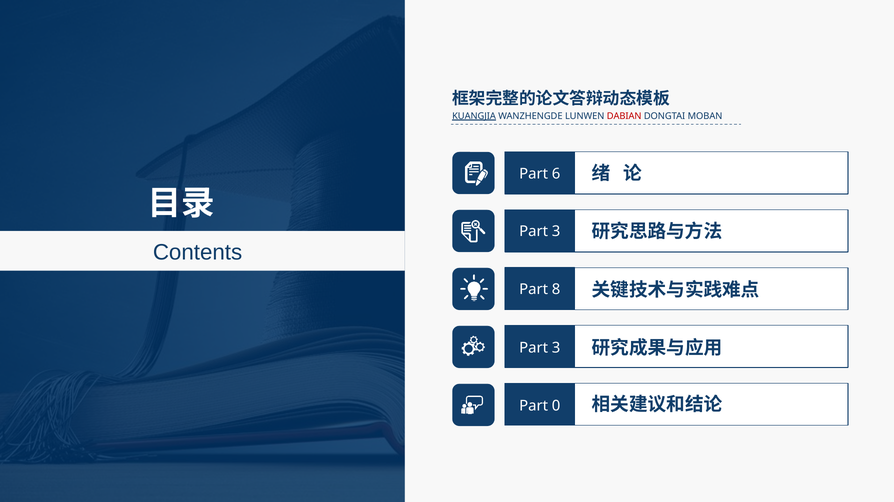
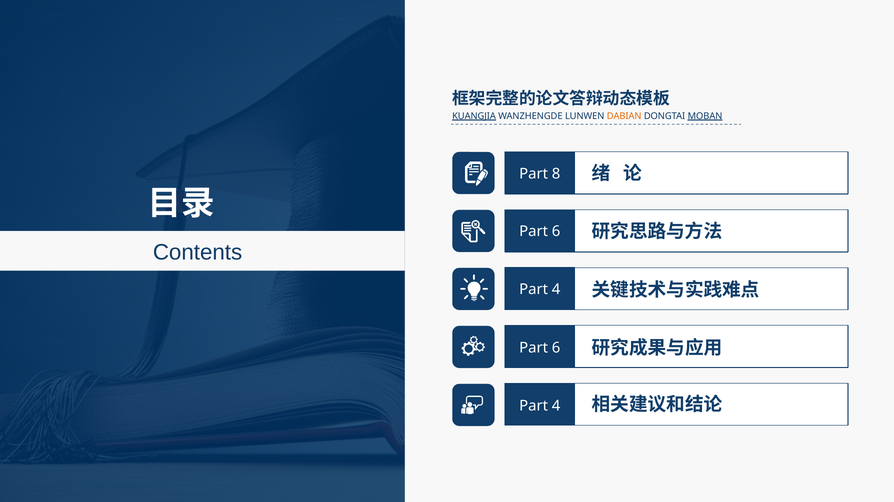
DABIAN colour: red -> orange
MOBAN underline: none -> present
6: 6 -> 8
3 at (556, 232): 3 -> 6
8 at (556, 290): 8 -> 4
3 at (556, 348): 3 -> 6
0 at (556, 407): 0 -> 4
